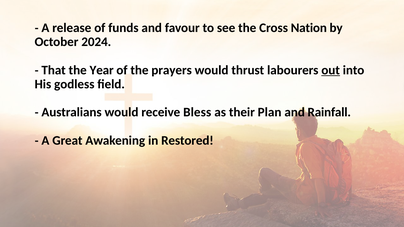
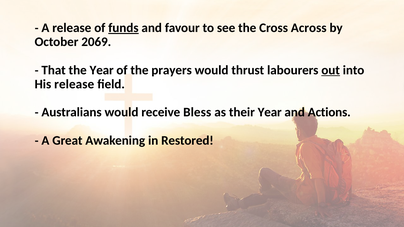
funds underline: none -> present
Nation: Nation -> Across
2024: 2024 -> 2069
His godless: godless -> release
their Plan: Plan -> Year
Rainfall: Rainfall -> Actions
